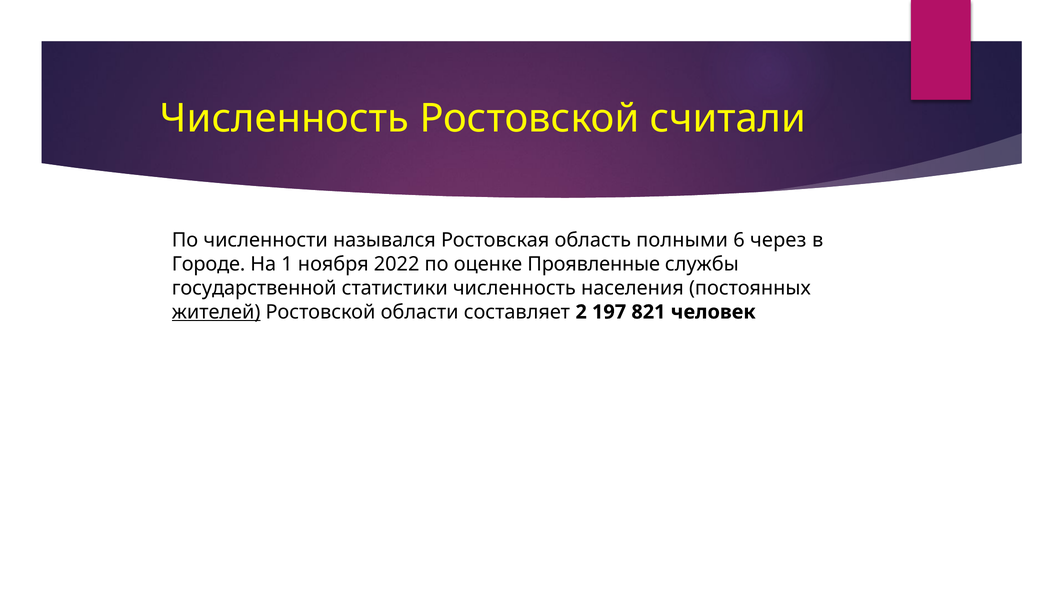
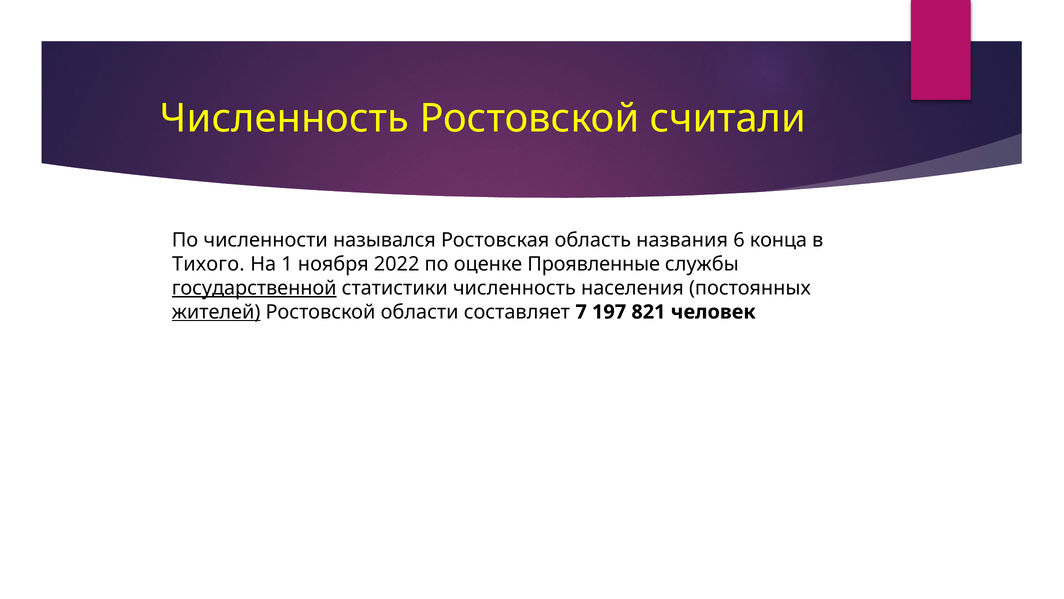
полными: полными -> названия
через: через -> конца
Городе: Городе -> Тихого
государственной underline: none -> present
2: 2 -> 7
